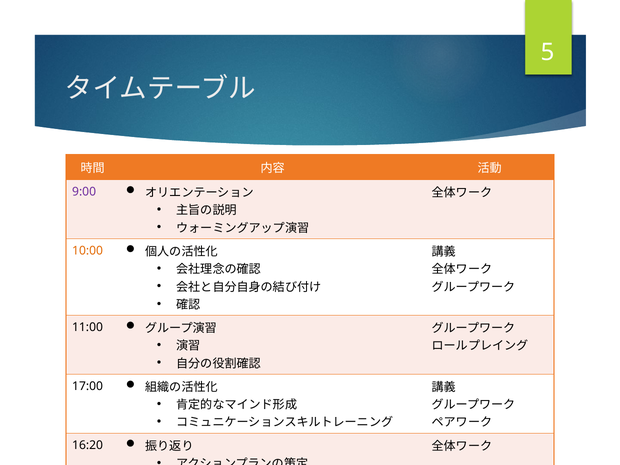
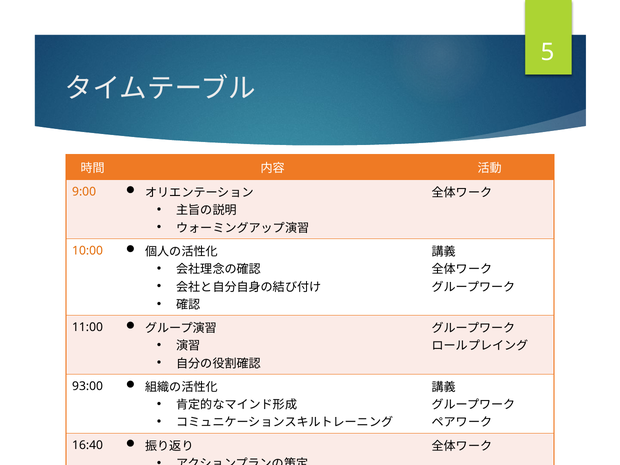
9:00 colour: purple -> orange
17:00 at (88, 386): 17:00 -> 93:00
16:20: 16:20 -> 16:40
